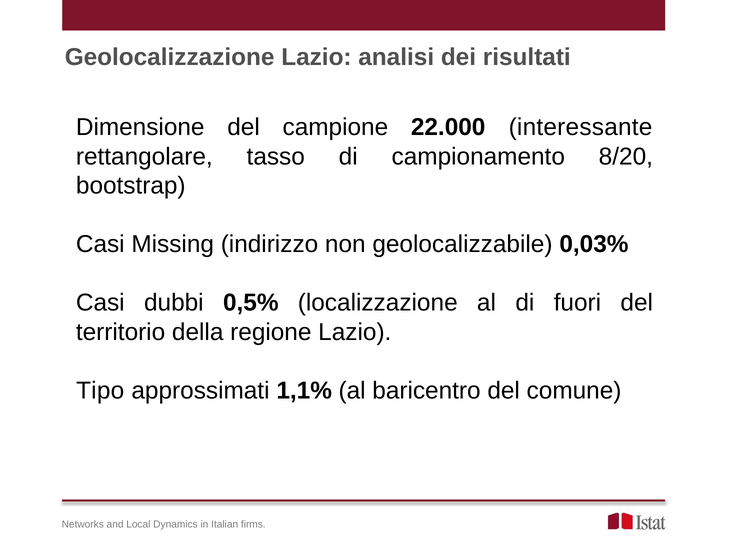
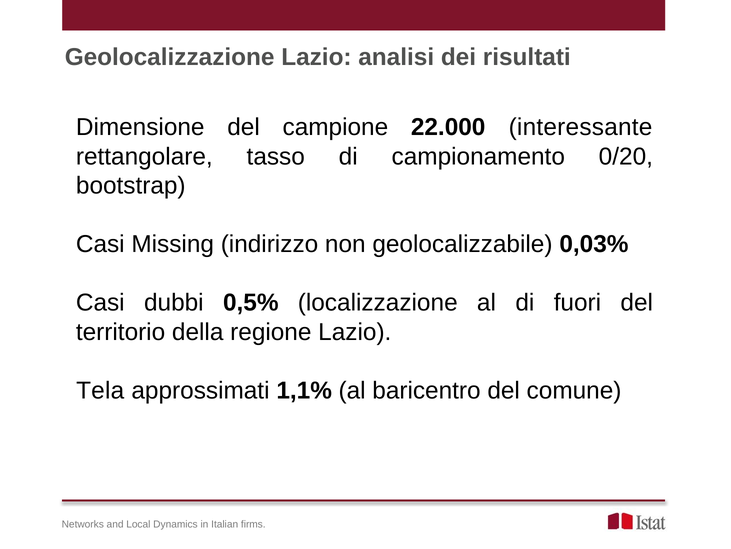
8/20: 8/20 -> 0/20
Tipo: Tipo -> Tela
